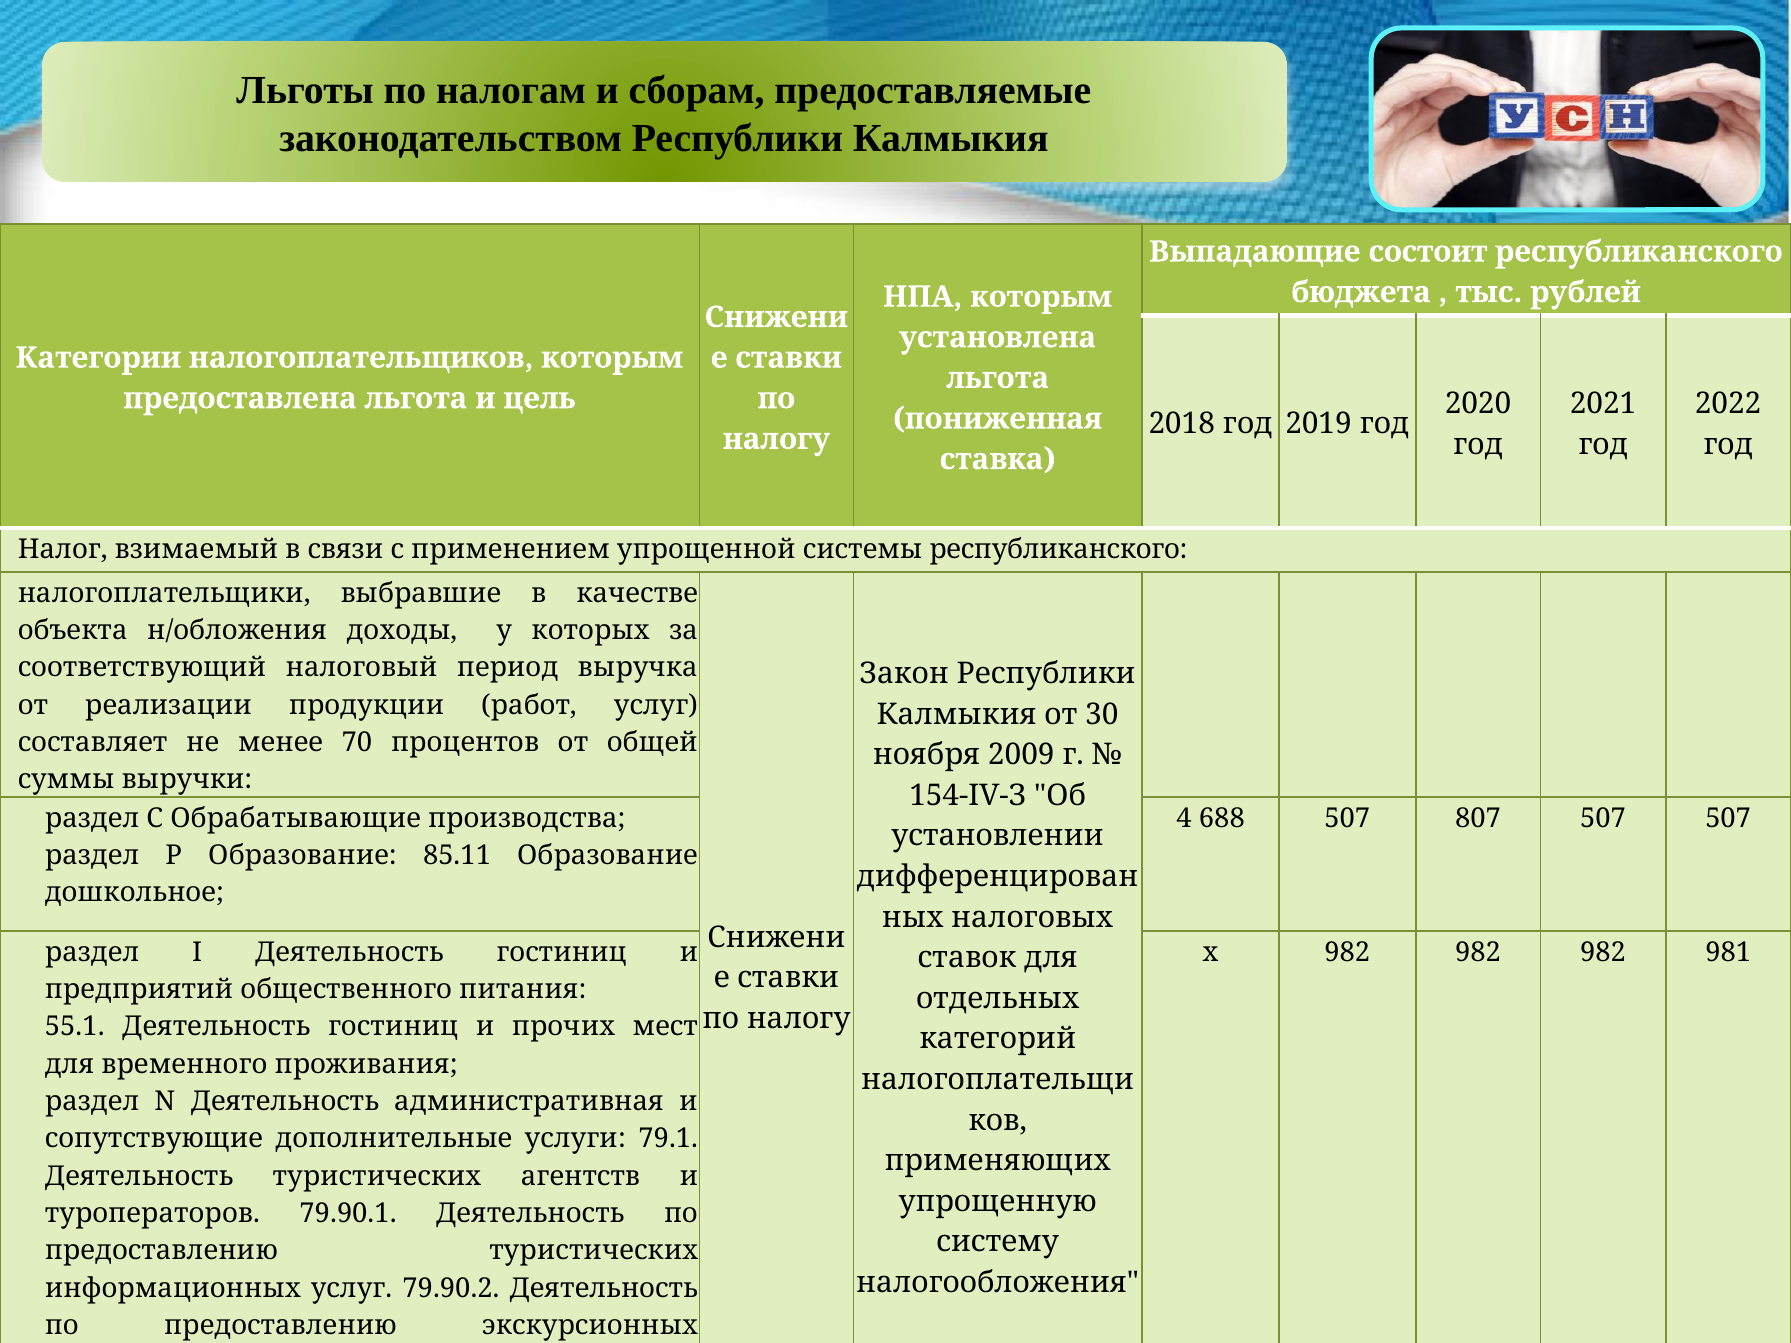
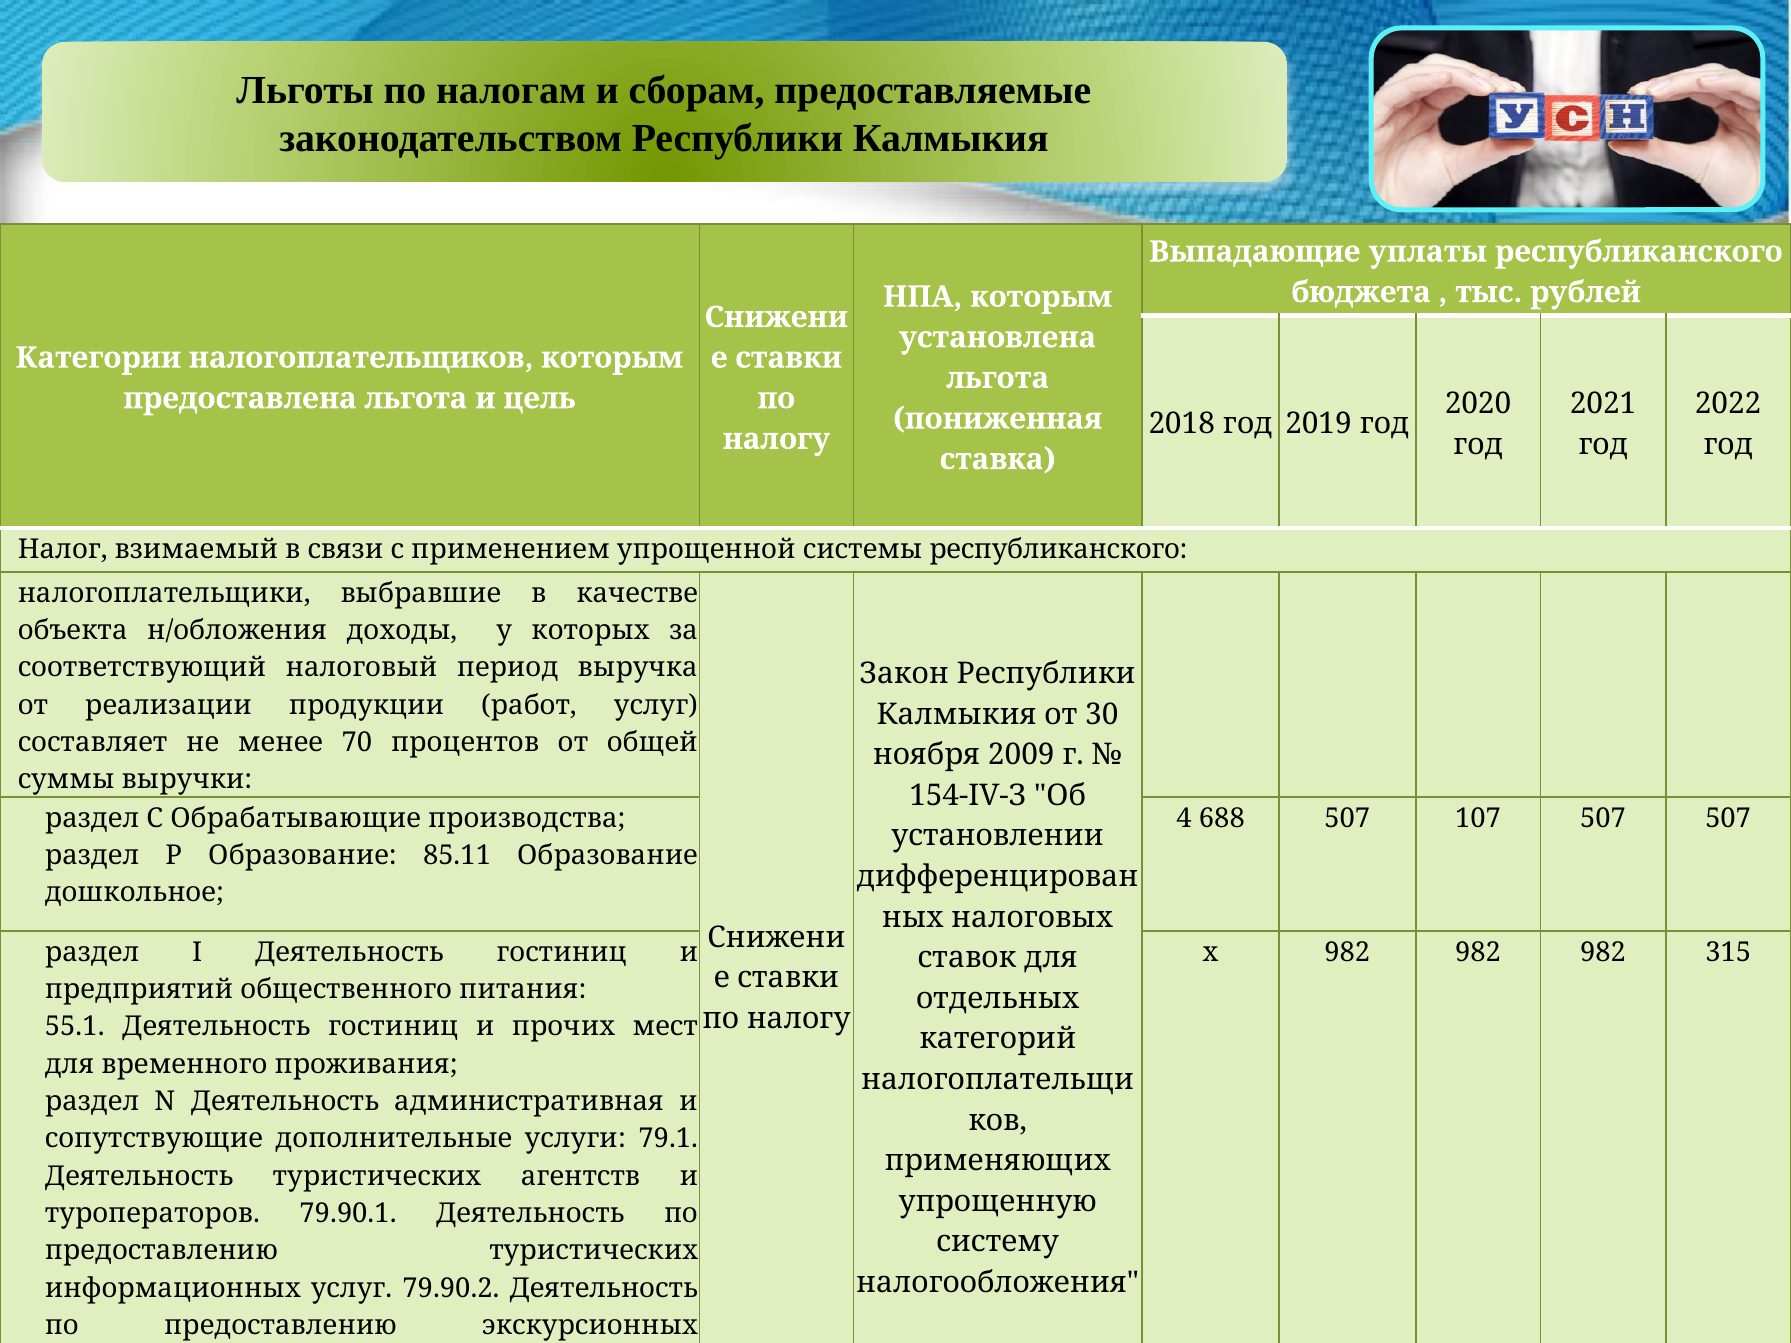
состоит: состоит -> уплаты
807: 807 -> 107
981: 981 -> 315
